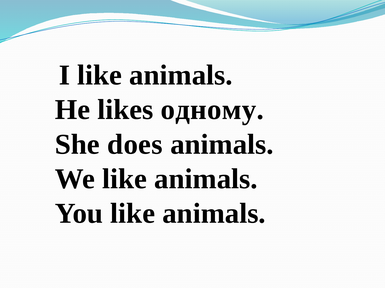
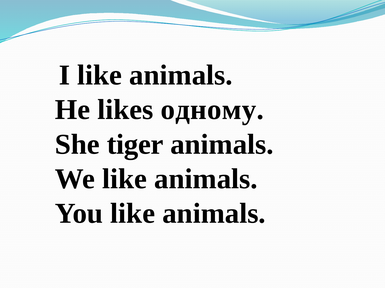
does: does -> tiger
